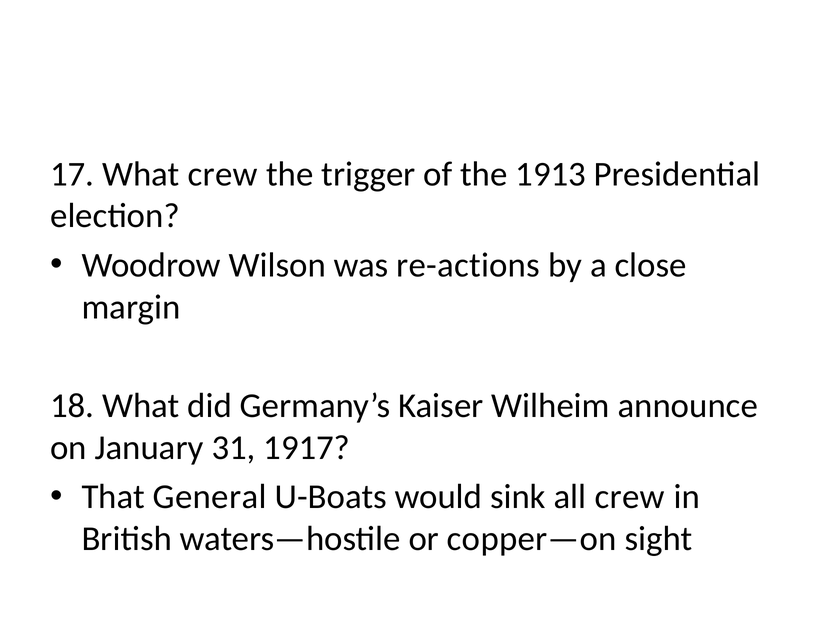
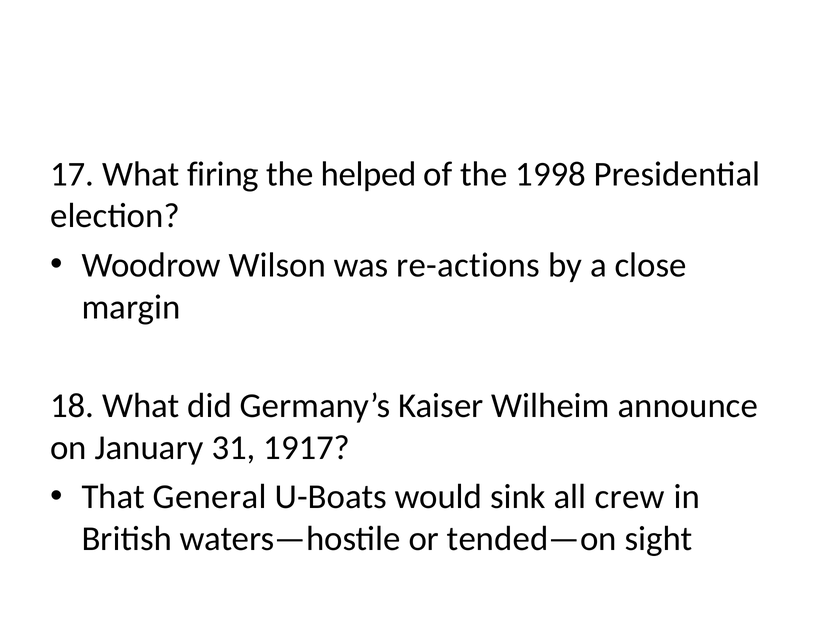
What crew: crew -> firing
trigger: trigger -> helped
1913: 1913 -> 1998
copper—on: copper—on -> tended—on
